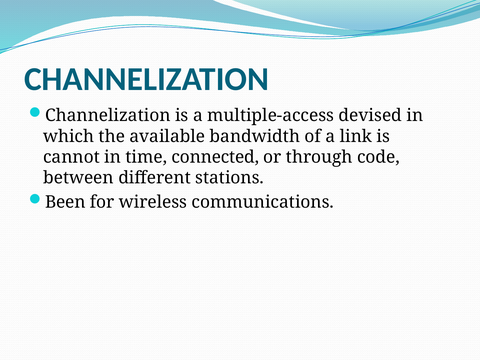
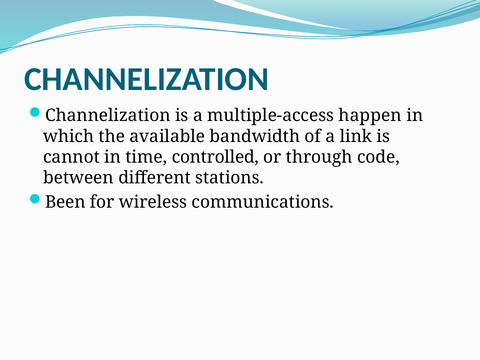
devised: devised -> happen
connected: connected -> controlled
